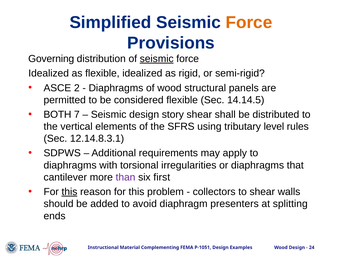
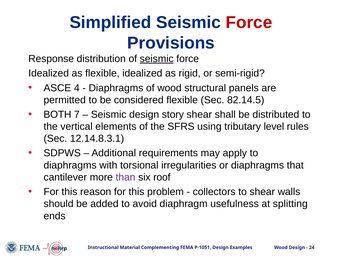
Force at (249, 22) colour: orange -> red
Governing: Governing -> Response
2: 2 -> 4
14.14.5: 14.14.5 -> 82.14.5
first: first -> roof
this at (69, 192) underline: present -> none
presenters: presenters -> usefulness
